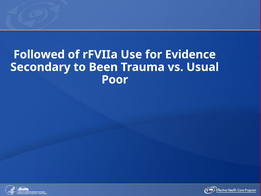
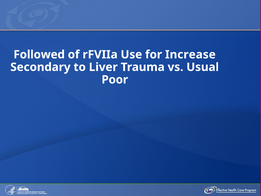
Evidence: Evidence -> Increase
Been: Been -> Liver
